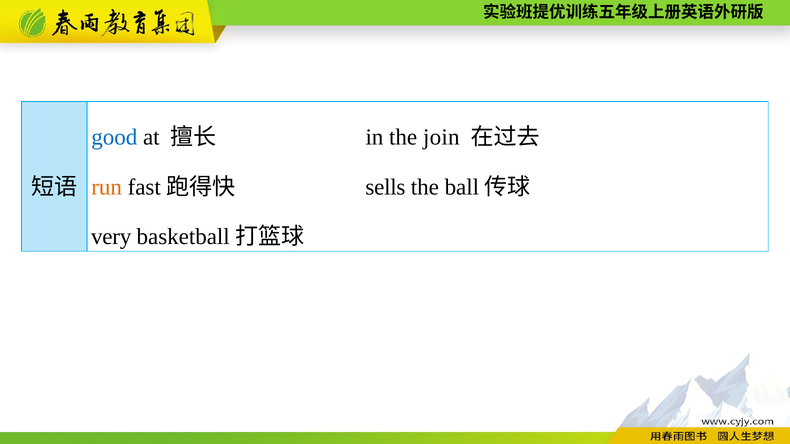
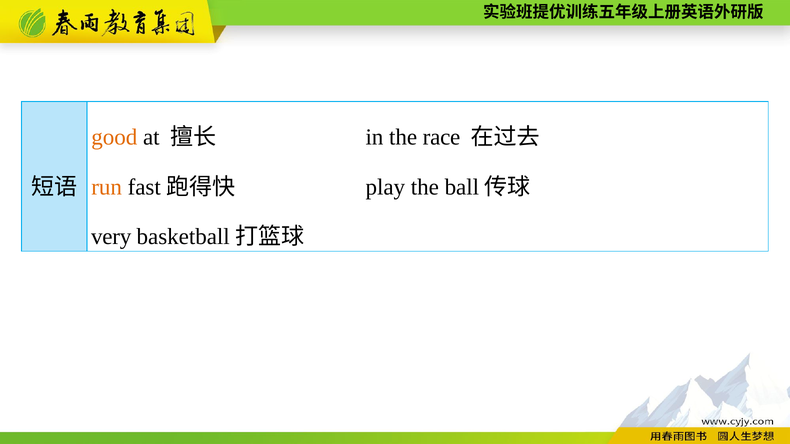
good colour: blue -> orange
join: join -> race
sells: sells -> play
